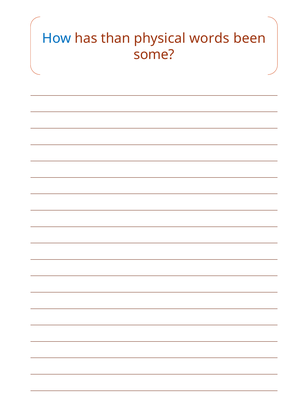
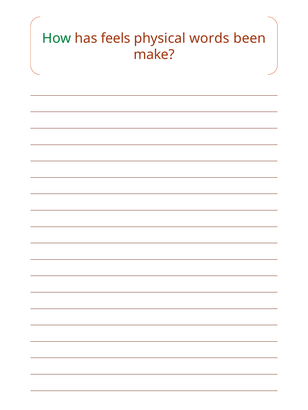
How colour: blue -> green
than: than -> feels
some: some -> make
